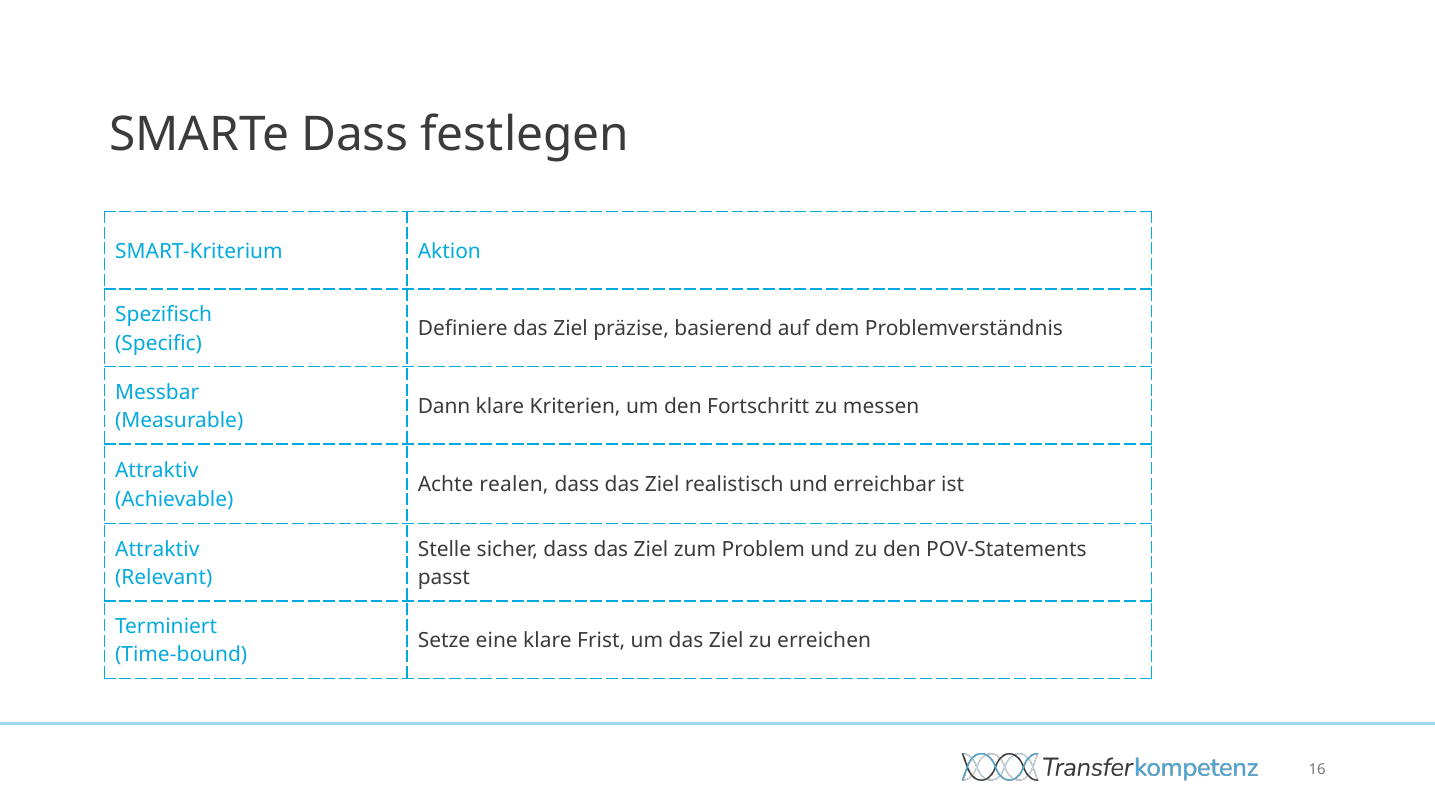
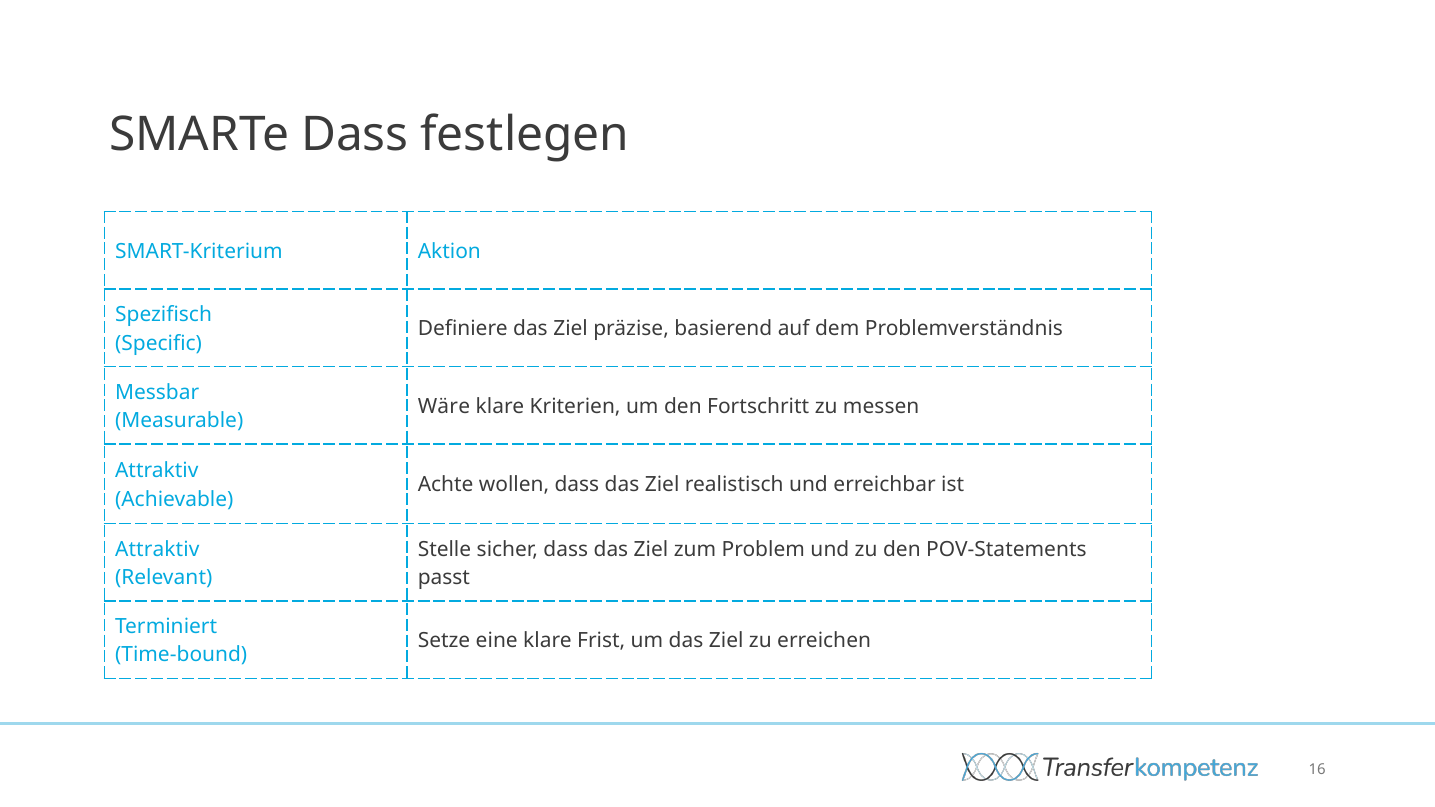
Dann: Dann -> Wäre
realen: realen -> wollen
